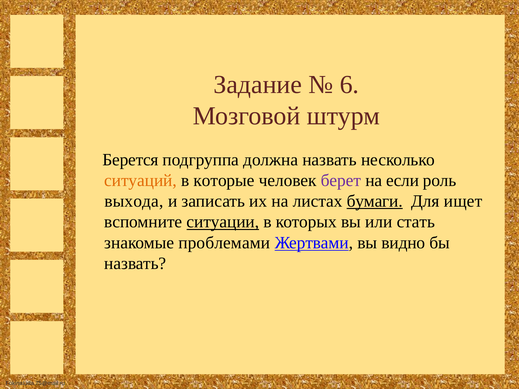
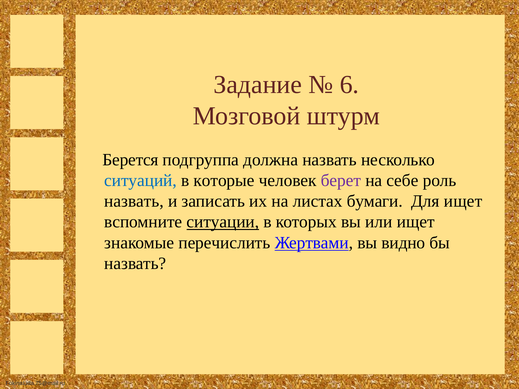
ситуаций colour: orange -> blue
если: если -> себе
выхода at (134, 201): выхода -> назвать
бумаги underline: present -> none
или стать: стать -> ищет
проблемами: проблемами -> перечислить
